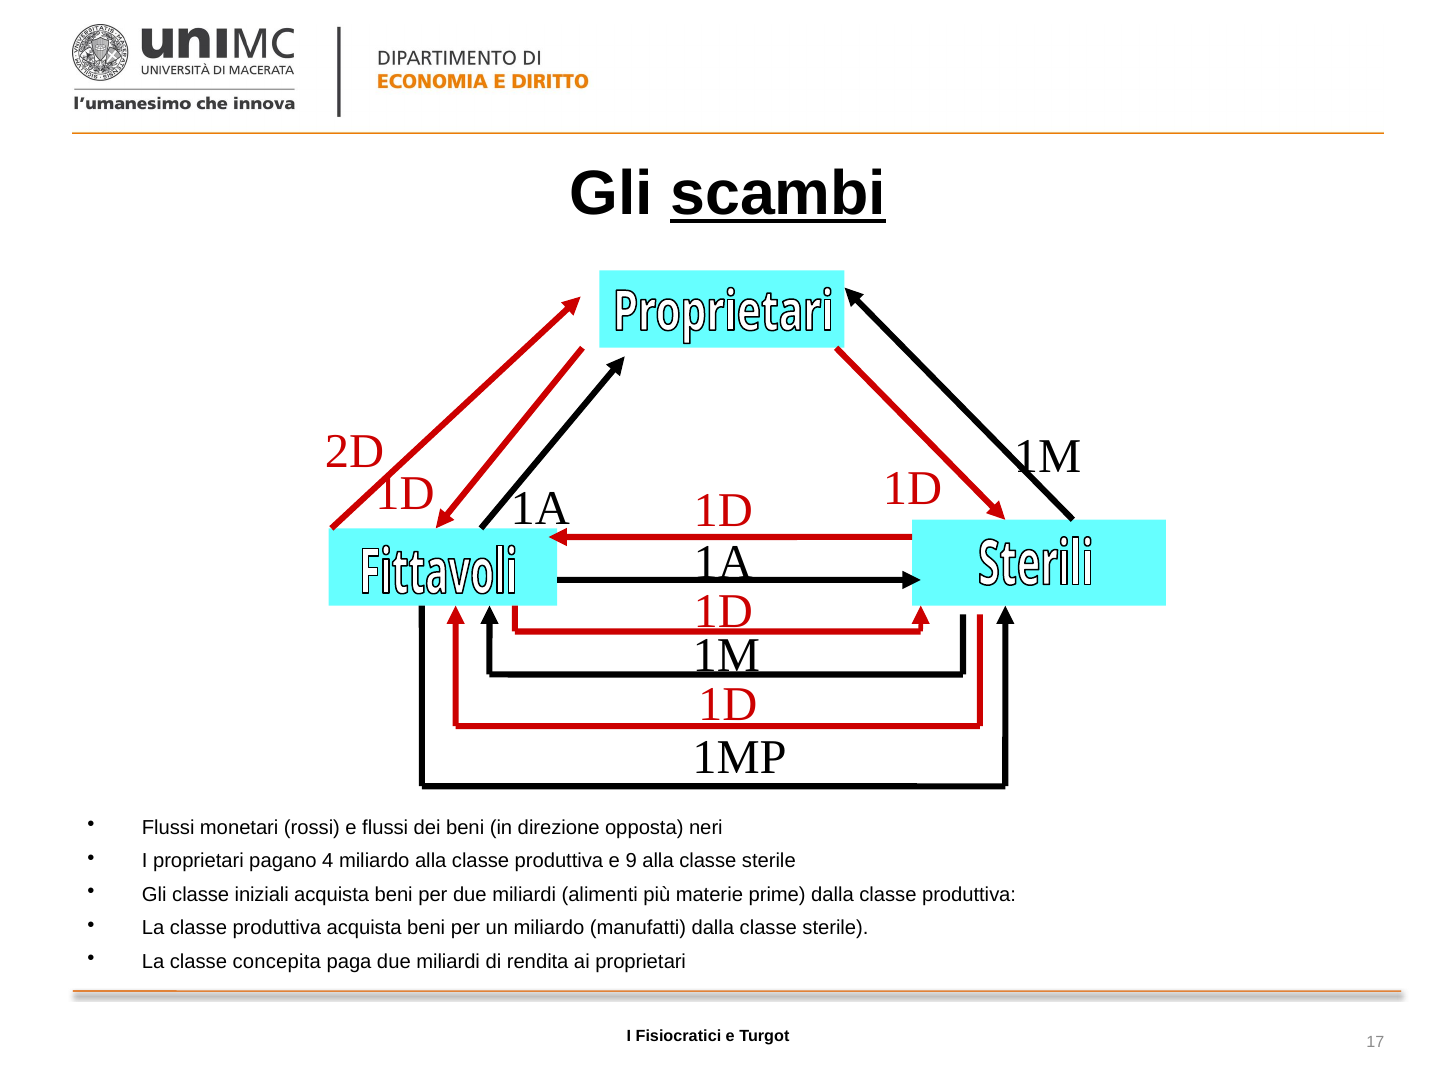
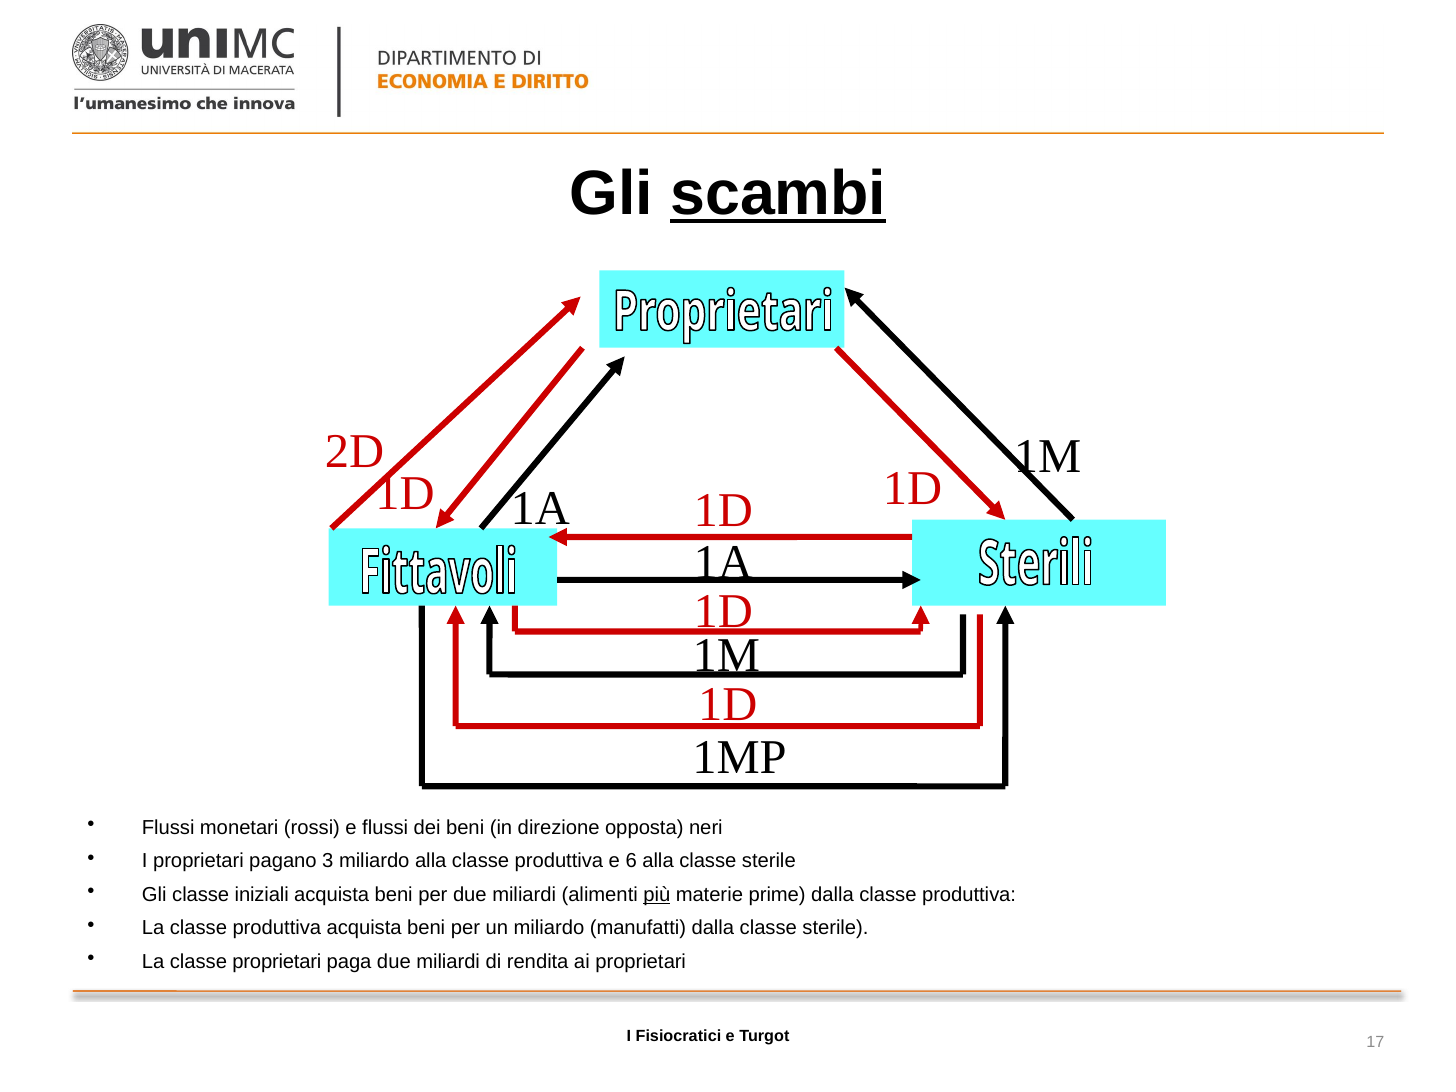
4: 4 -> 3
9: 9 -> 6
più underline: none -> present
classe concepita: concepita -> proprietari
